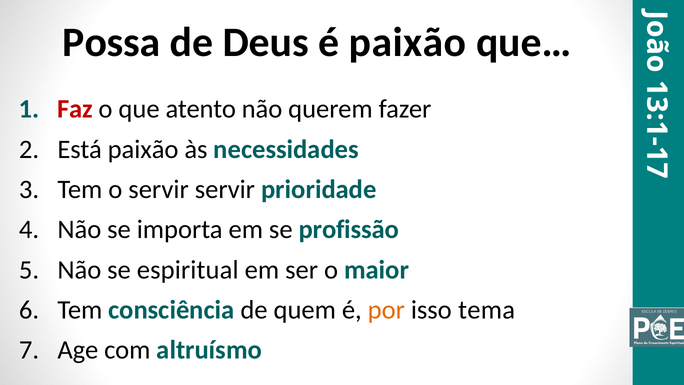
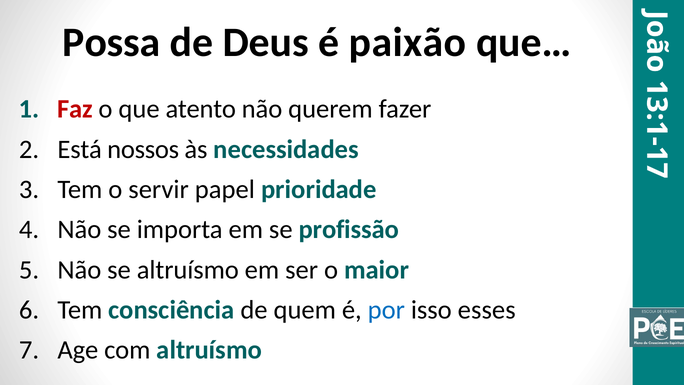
Está paixão: paixão -> nossos
servir servir: servir -> papel
se espiritual: espiritual -> altruísmo
por colour: orange -> blue
tema: tema -> esses
